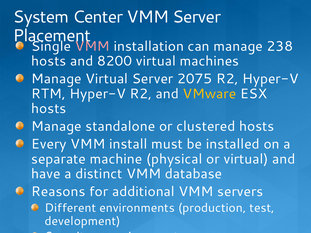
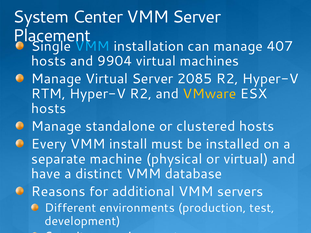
VMM at (92, 46) colour: pink -> light blue
238: 238 -> 407
8200: 8200 -> 9904
2075: 2075 -> 2085
